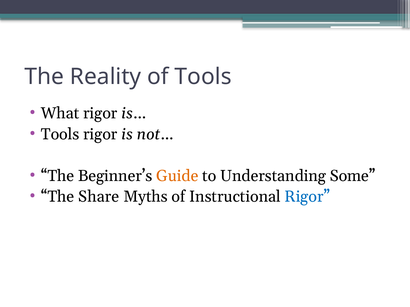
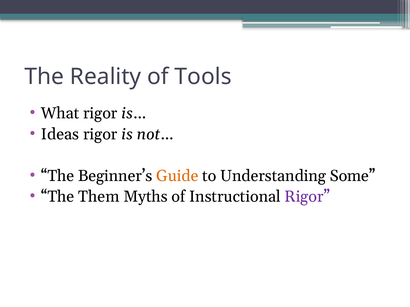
Tools at (60, 134): Tools -> Ideas
Share: Share -> Them
Rigor at (307, 197) colour: blue -> purple
